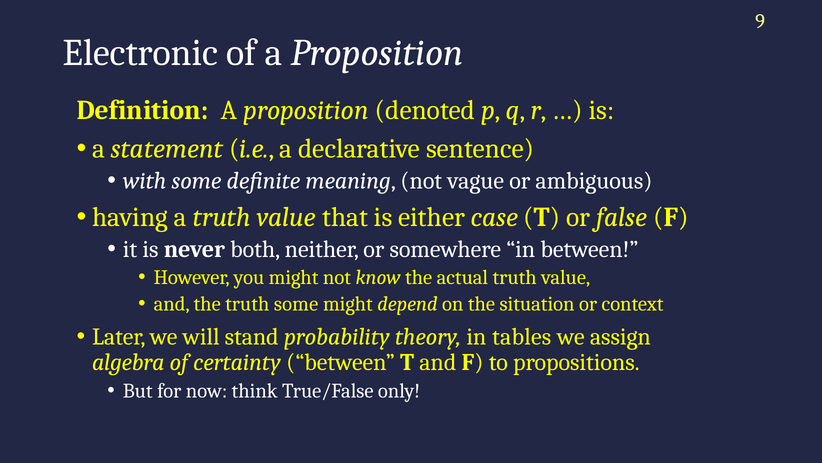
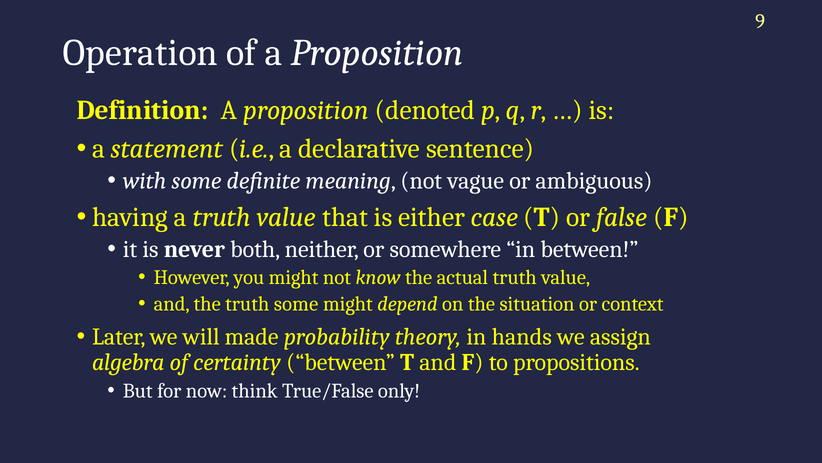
Electronic: Electronic -> Operation
stand: stand -> made
tables: tables -> hands
